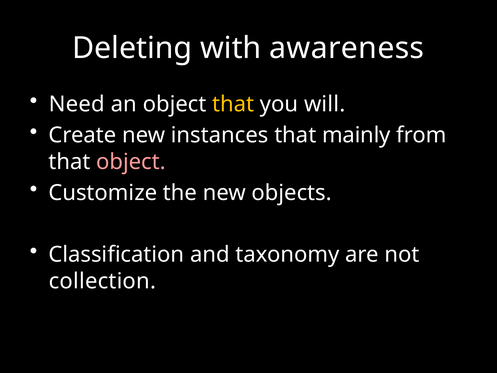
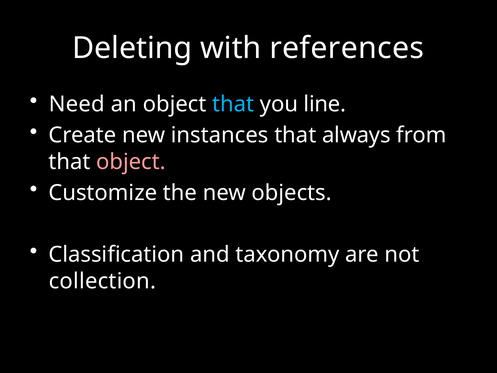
awareness: awareness -> references
that at (233, 104) colour: yellow -> light blue
will: will -> line
mainly: mainly -> always
